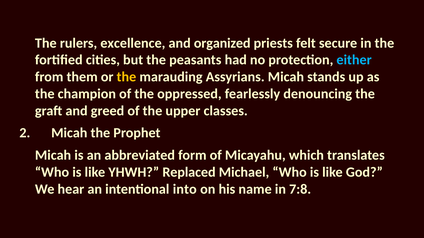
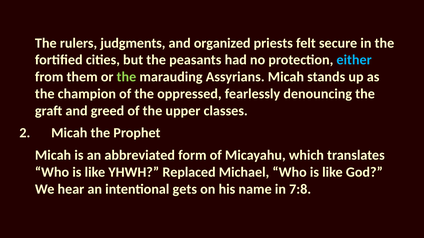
excellence: excellence -> judgments
the at (126, 77) colour: yellow -> light green
into: into -> gets
